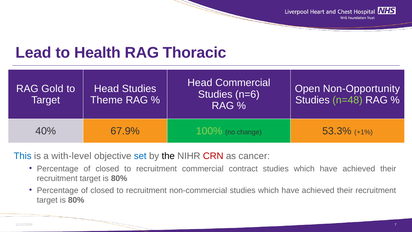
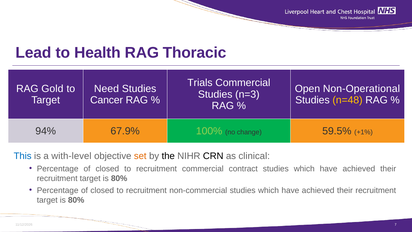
Head at (200, 83): Head -> Trials
Head at (106, 89): Head -> Need
Non-Opportunity: Non-Opportunity -> Non-Operational
n=6: n=6 -> n=3
Theme: Theme -> Cancer
n=48 colour: light green -> yellow
40%: 40% -> 94%
53.3%: 53.3% -> 59.5%
set colour: blue -> orange
CRN colour: red -> black
cancer: cancer -> clinical
